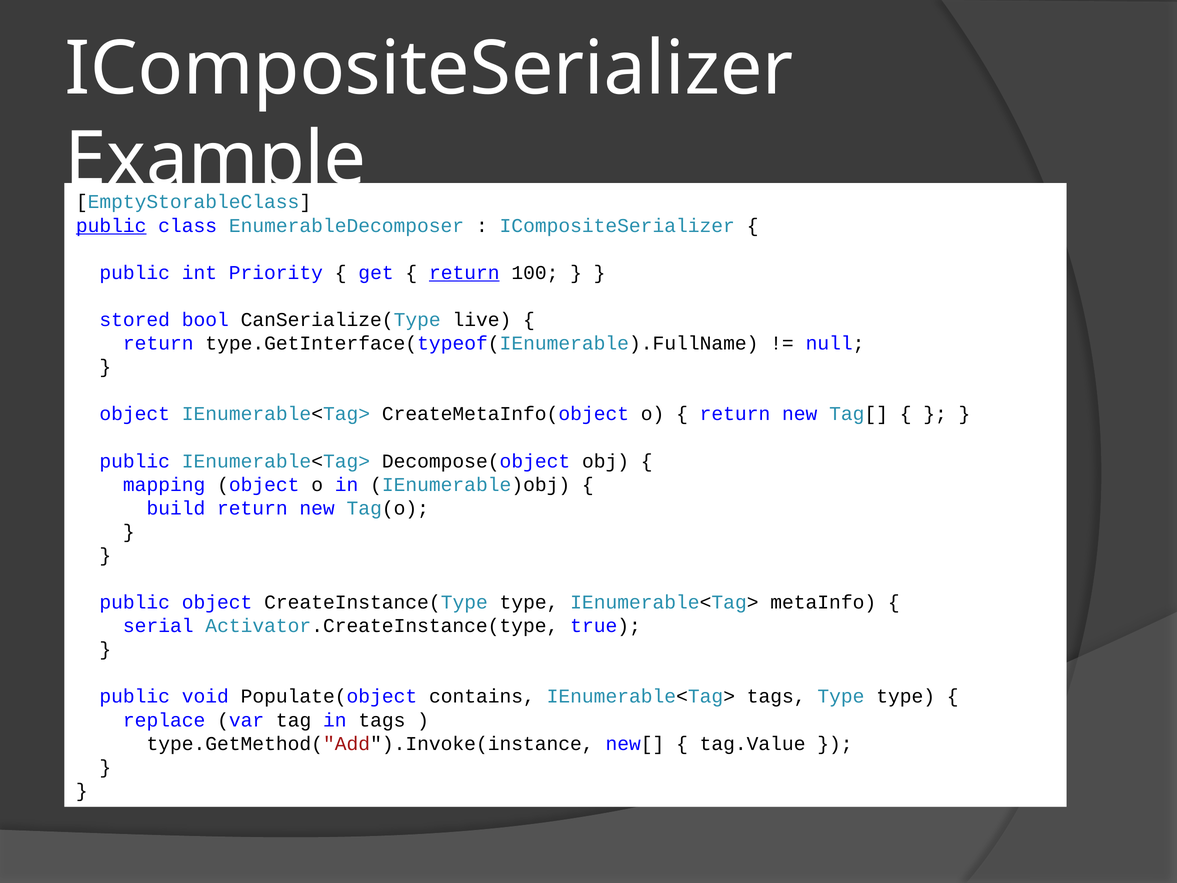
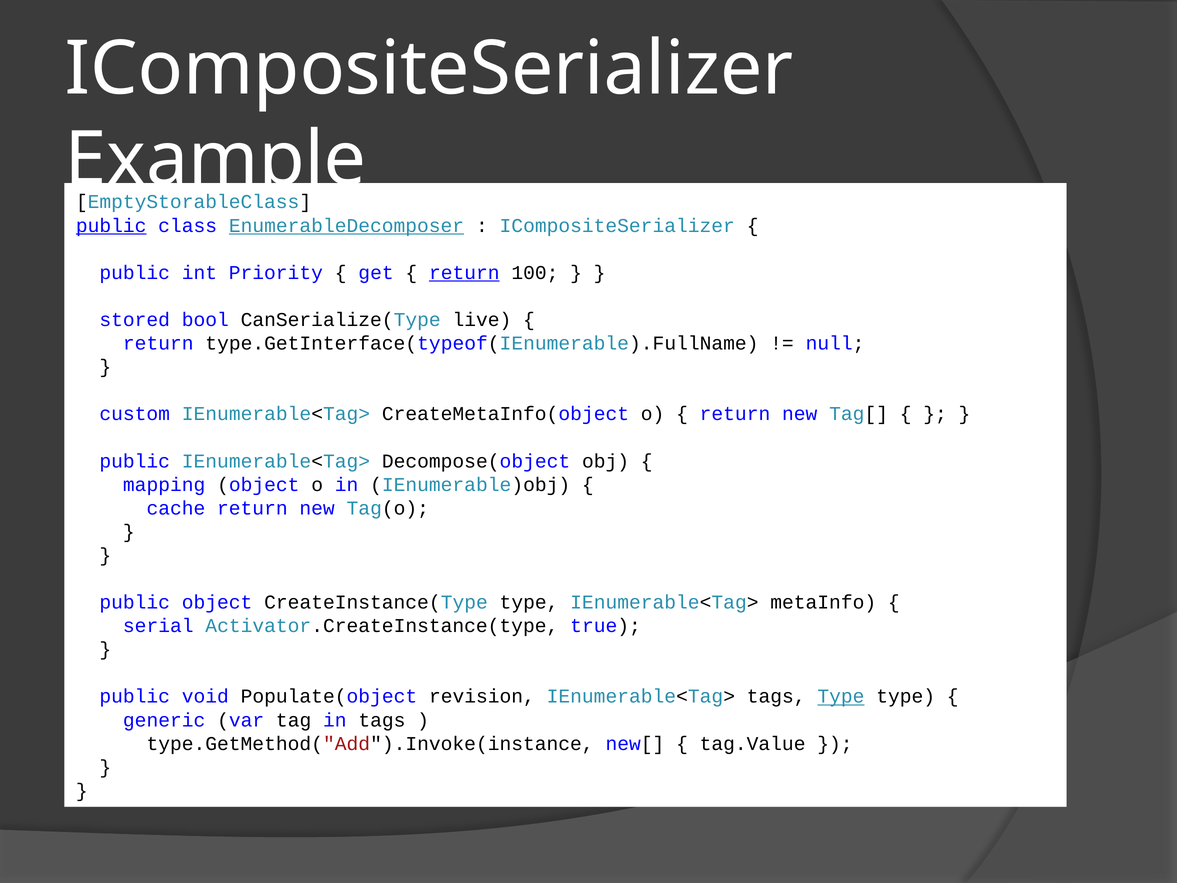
EnumerableDecomposer underline: none -> present
object at (135, 414): object -> custom
build: build -> cache
contains: contains -> revision
Type at (841, 696) underline: none -> present
replace: replace -> generic
